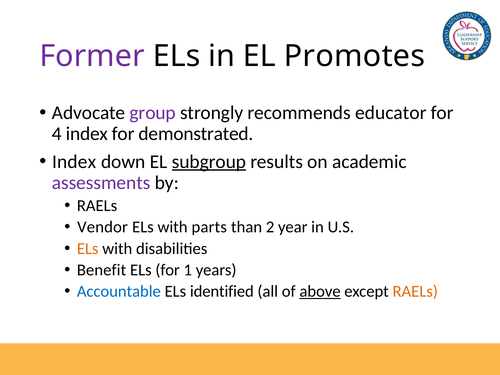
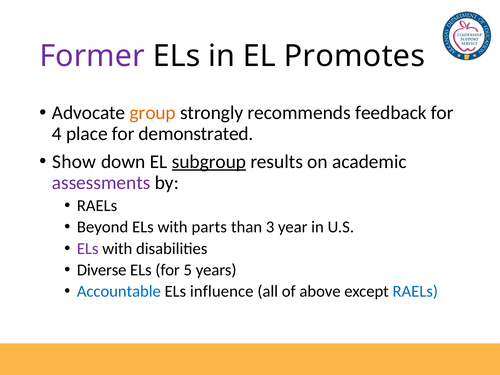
group colour: purple -> orange
educator: educator -> feedback
4 index: index -> place
Index at (74, 162): Index -> Show
Vendor: Vendor -> Beyond
2: 2 -> 3
ELs at (88, 249) colour: orange -> purple
Benefit: Benefit -> Diverse
1: 1 -> 5
identified: identified -> influence
above underline: present -> none
RAELs at (415, 291) colour: orange -> blue
